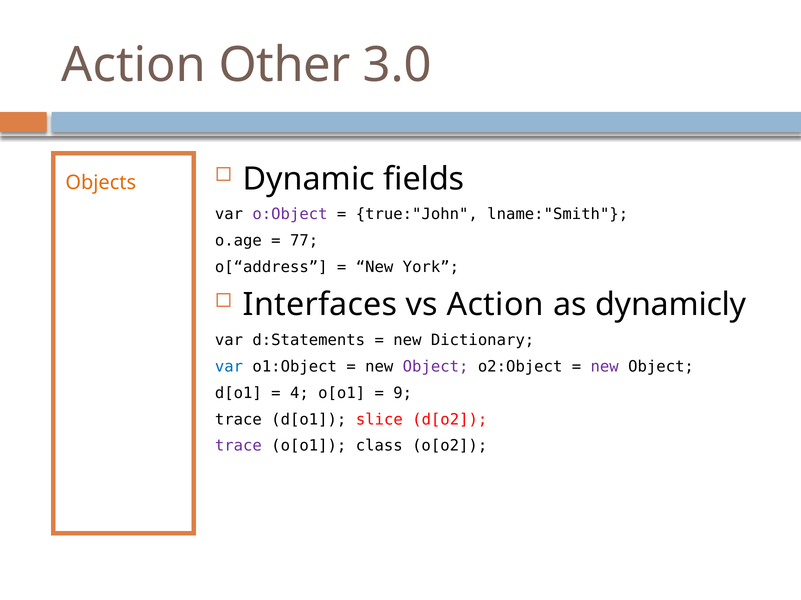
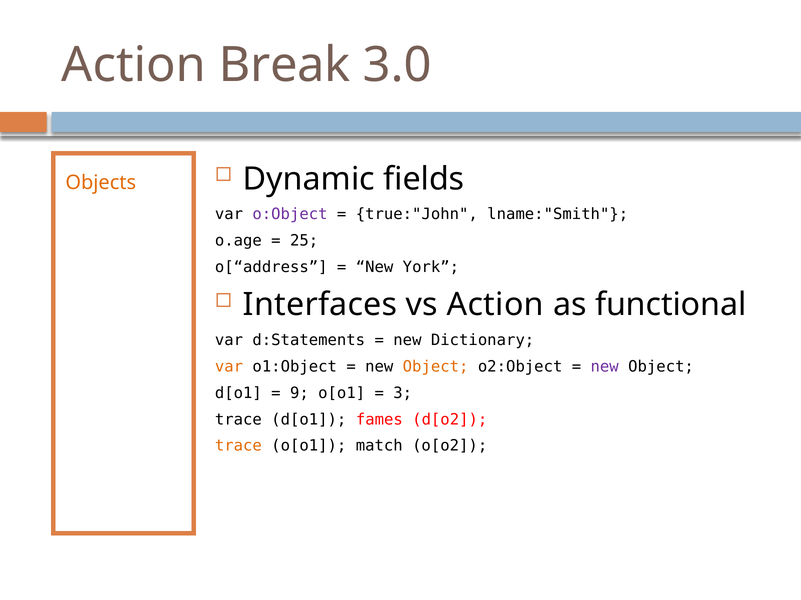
Other: Other -> Break
77: 77 -> 25
dynamicly: dynamicly -> functional
var at (229, 367) colour: blue -> orange
Object at (436, 367) colour: purple -> orange
4: 4 -> 9
9: 9 -> 3
slice: slice -> fames
trace at (238, 446) colour: purple -> orange
class: class -> match
